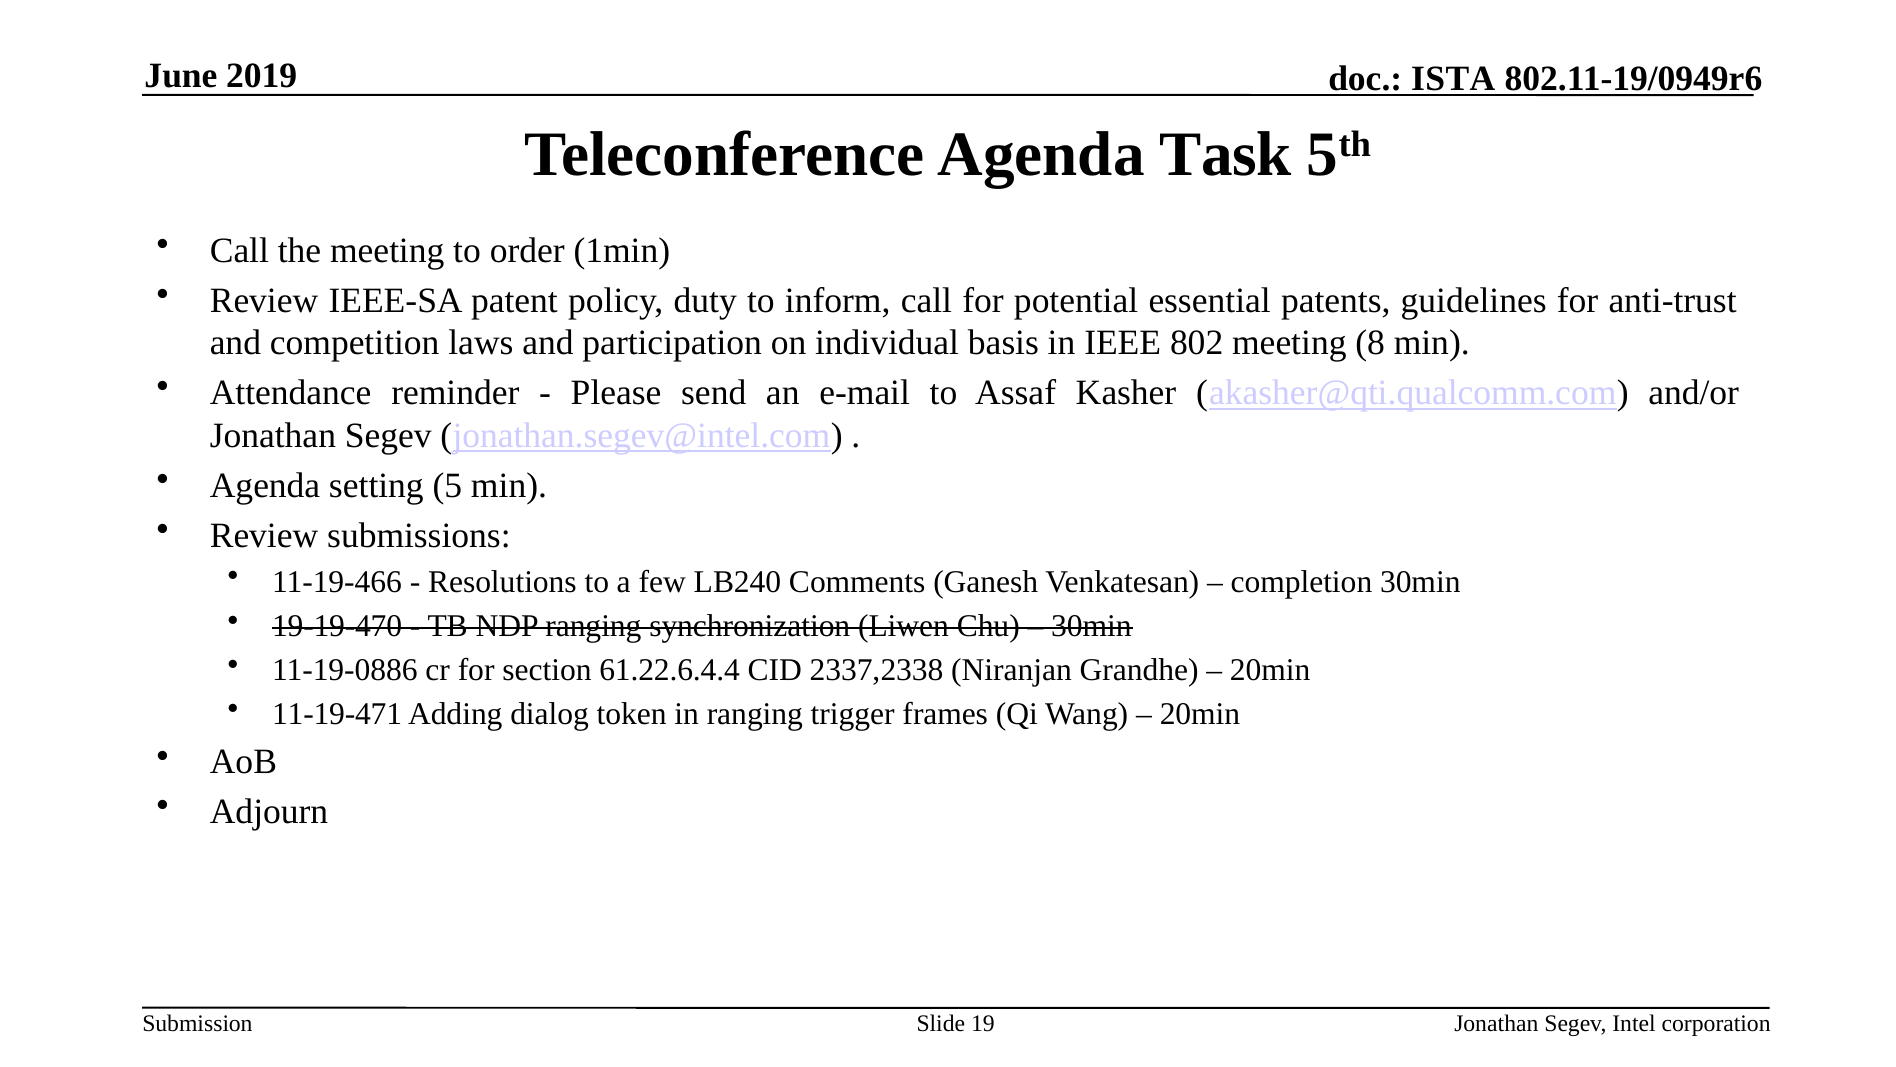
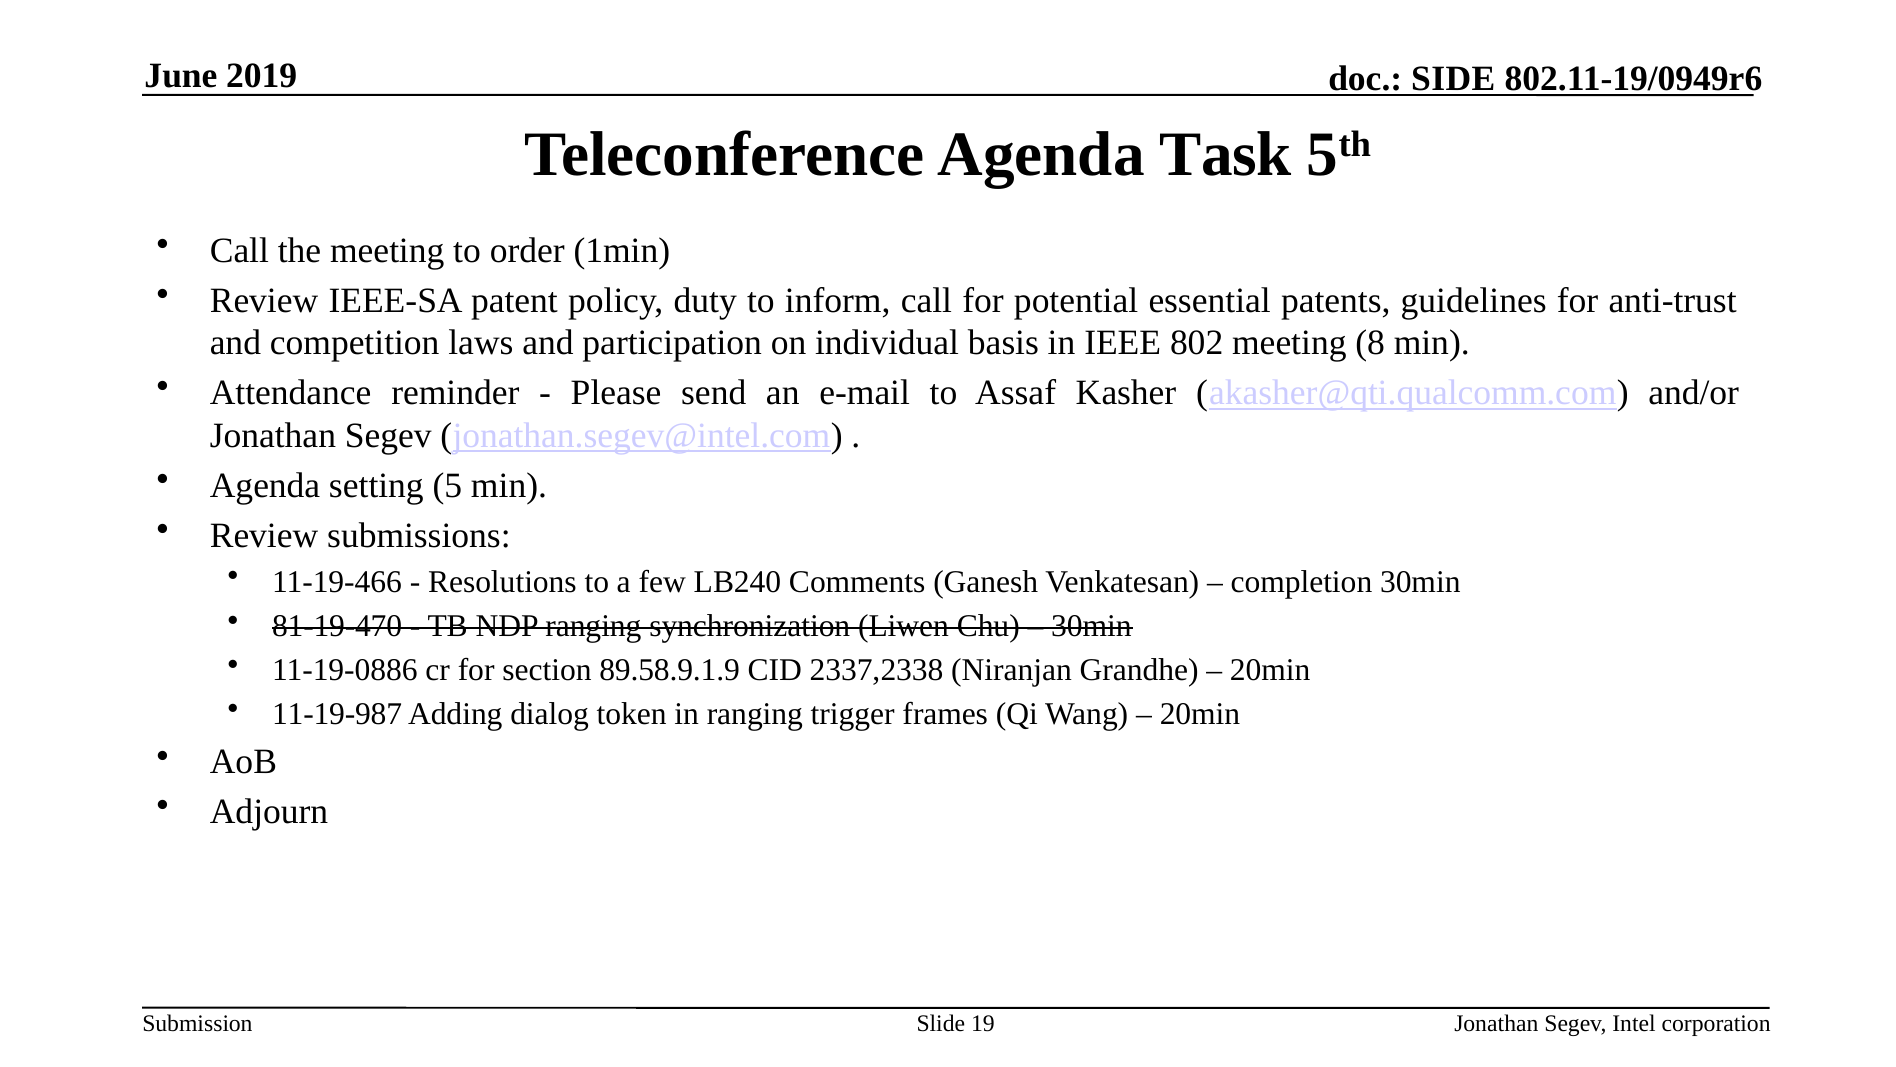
ISTA: ISTA -> SIDE
19-19-470: 19-19-470 -> 81-19-470
61.22.6.4.4: 61.22.6.4.4 -> 89.58.9.1.9
11-19-471: 11-19-471 -> 11-19-987
